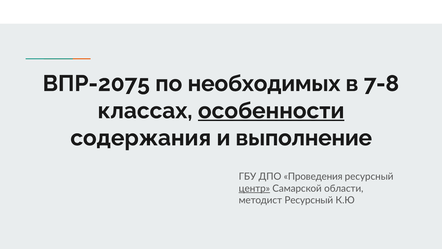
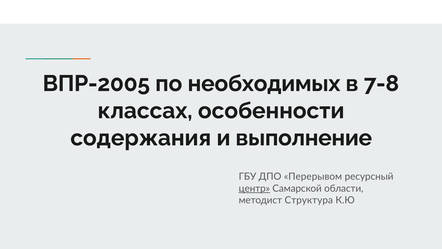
ВПР-2075: ВПР-2075 -> ВПР-2005
особенности underline: present -> none
Проведения: Проведения -> Перерывом
методист Ресурсный: Ресурсный -> Структура
